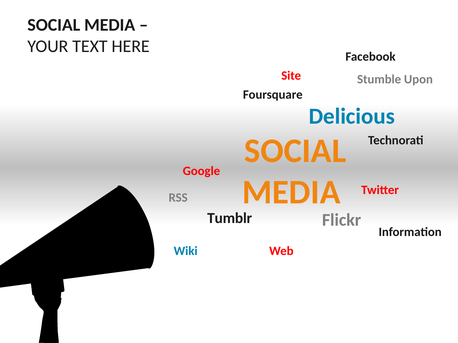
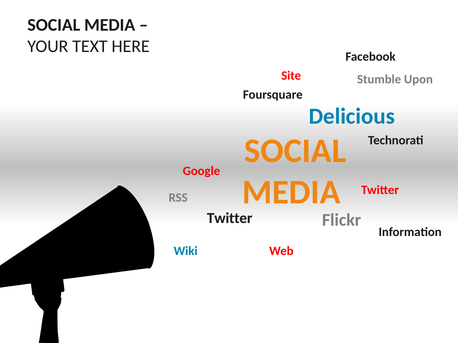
Tumblr at (230, 219): Tumblr -> Twitter
